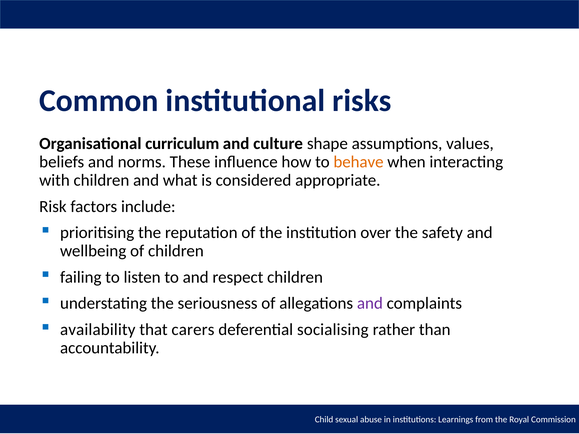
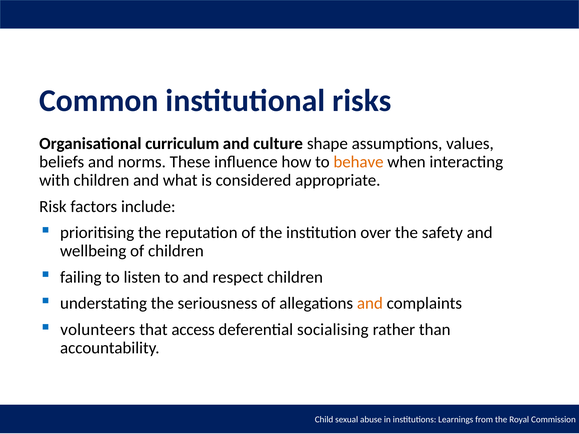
and at (370, 304) colour: purple -> orange
availability: availability -> volunteers
carers: carers -> access
